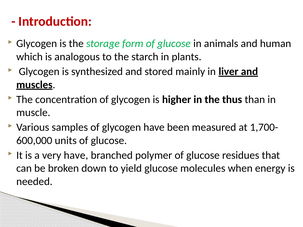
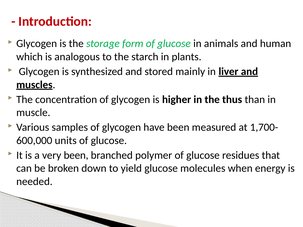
very have: have -> been
